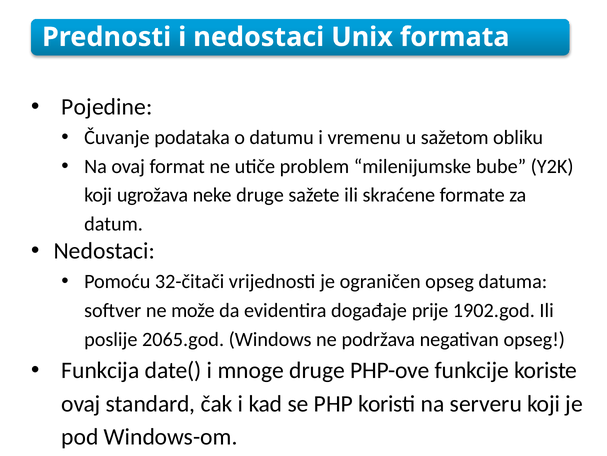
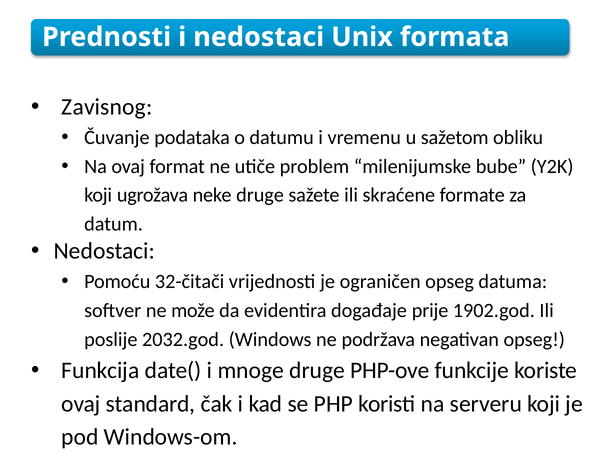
Pojedine: Pojedine -> Zavisnog
2065.god: 2065.god -> 2032.god
